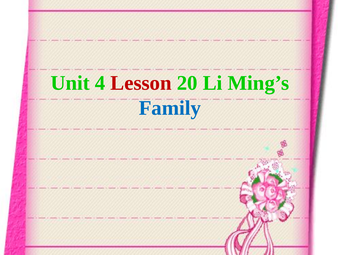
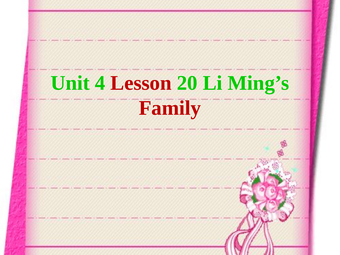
Family colour: blue -> red
